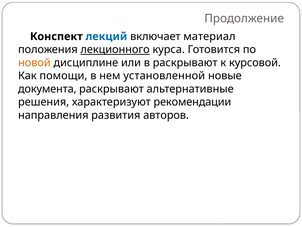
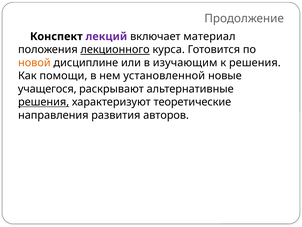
лекций colour: blue -> purple
в раскрывают: раскрывают -> изучающим
к курсовой: курсовой -> решения
документа: документа -> учащегося
решения at (44, 102) underline: none -> present
рекомендации: рекомендации -> теоретические
